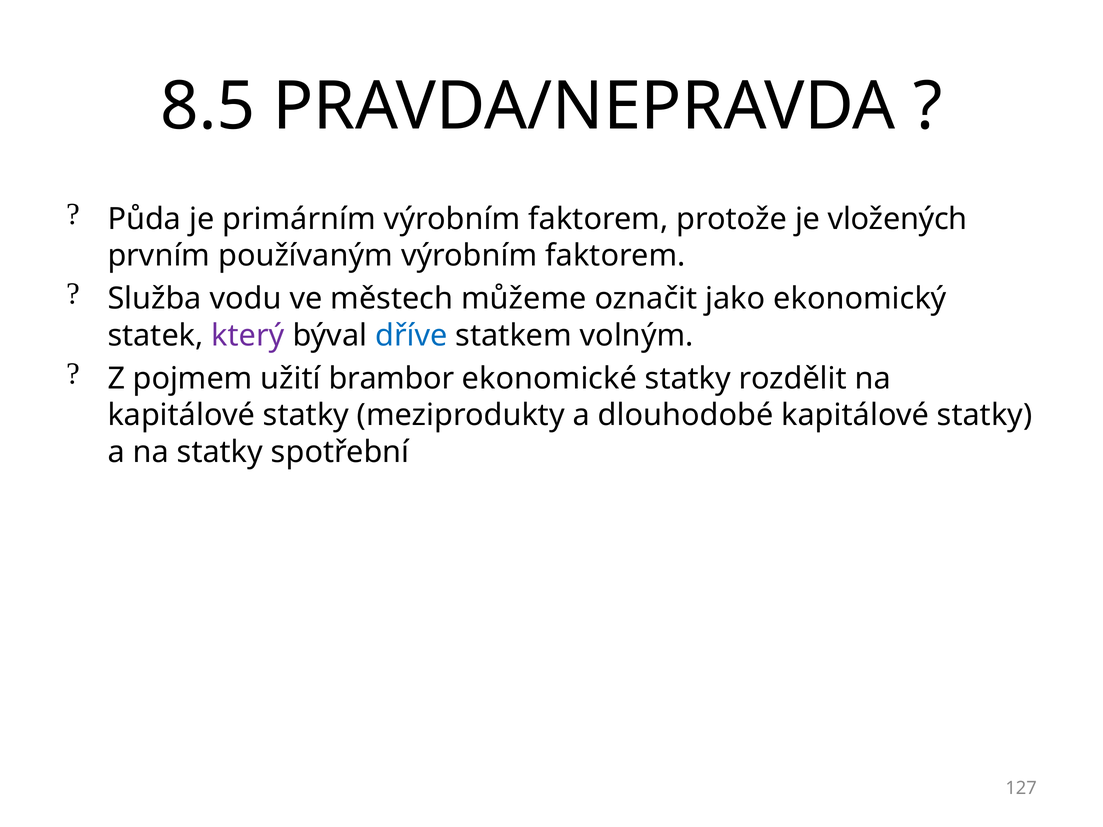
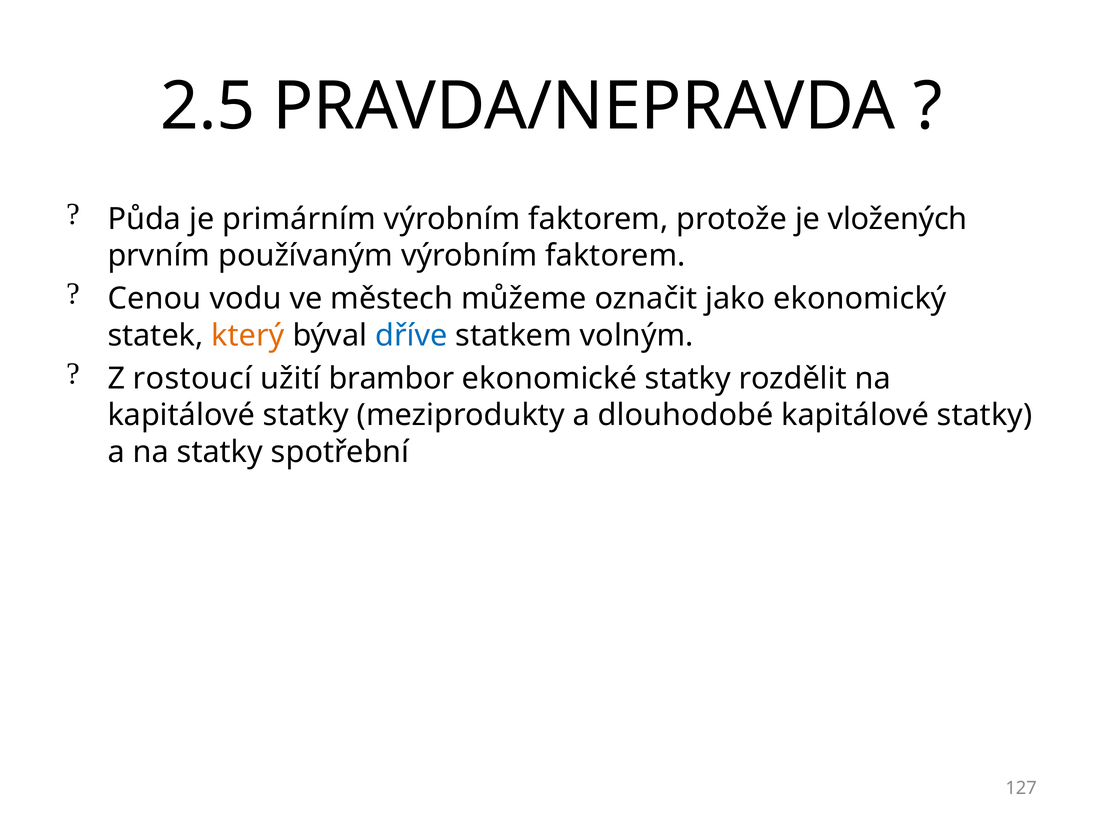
8.5: 8.5 -> 2.5
Služba: Služba -> Cenou
který colour: purple -> orange
pojmem: pojmem -> rostoucí
